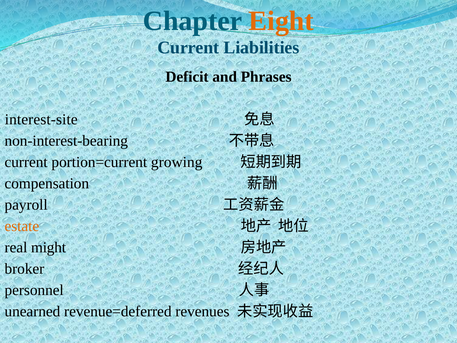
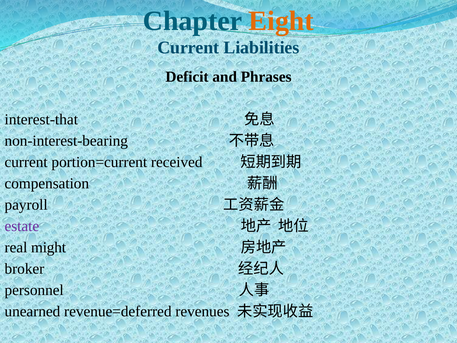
interest-site: interest-site -> interest-that
growing: growing -> received
estate colour: orange -> purple
